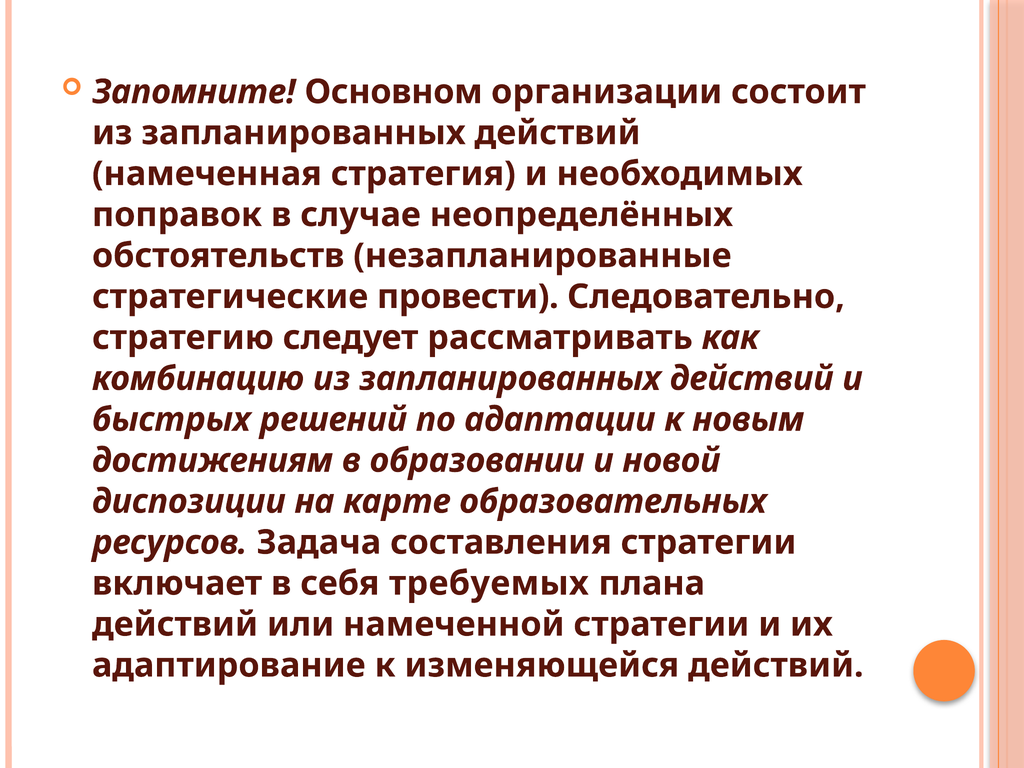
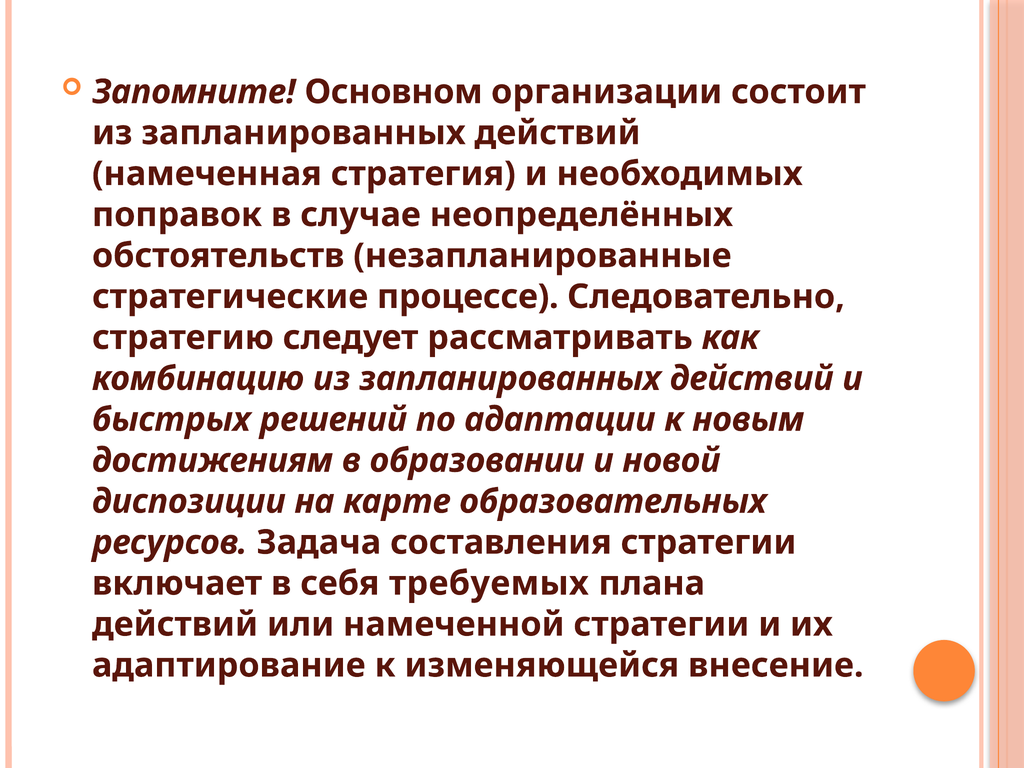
провести: провести -> процессе
изменяющейся действий: действий -> внесение
